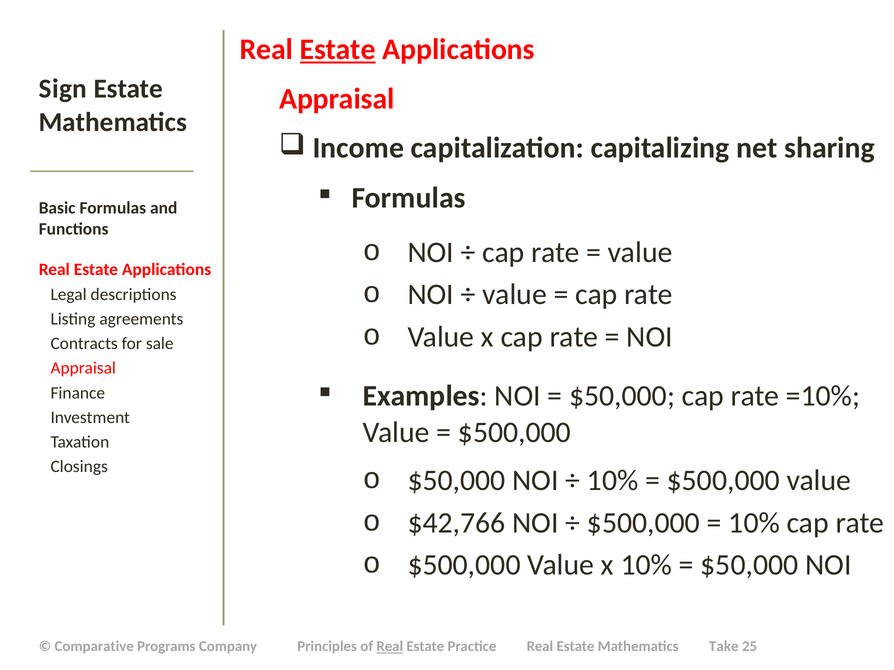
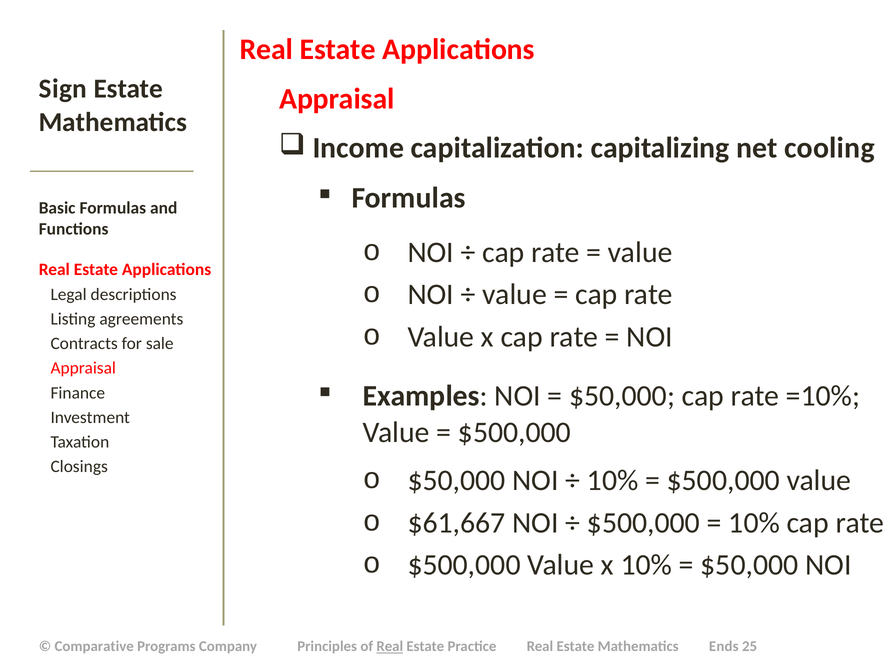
Estate at (338, 50) underline: present -> none
sharing: sharing -> cooling
$42,766: $42,766 -> $61,667
Take: Take -> Ends
